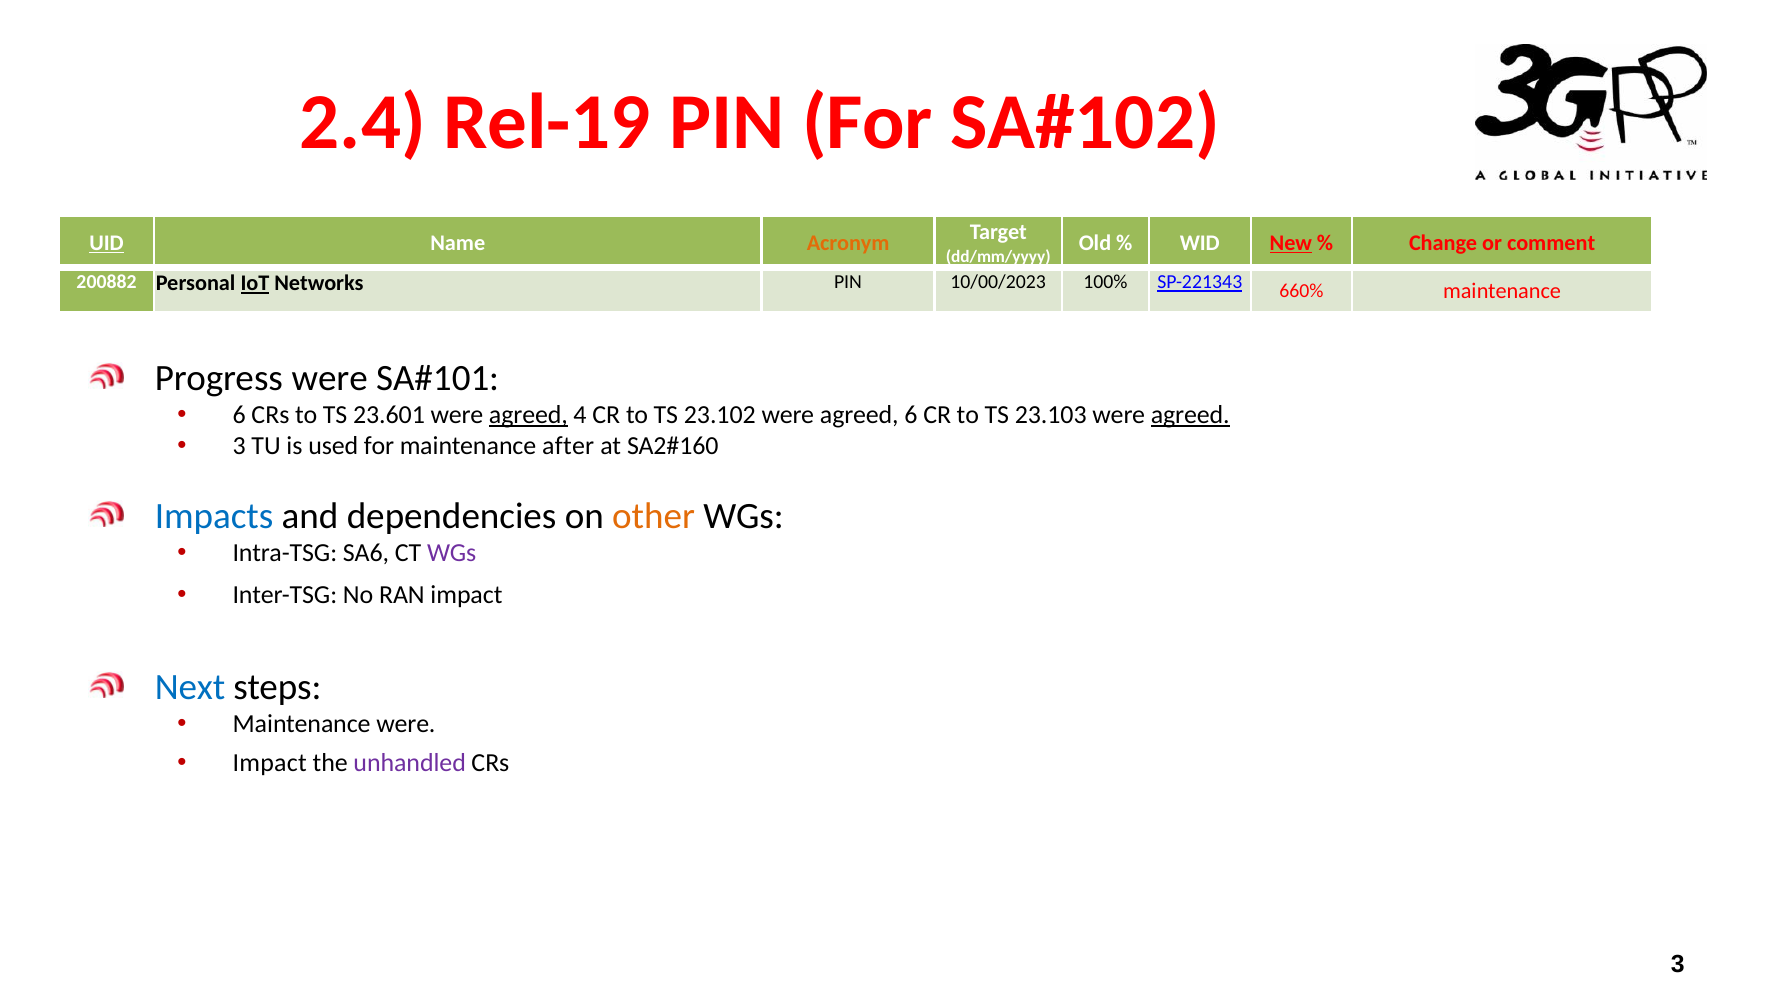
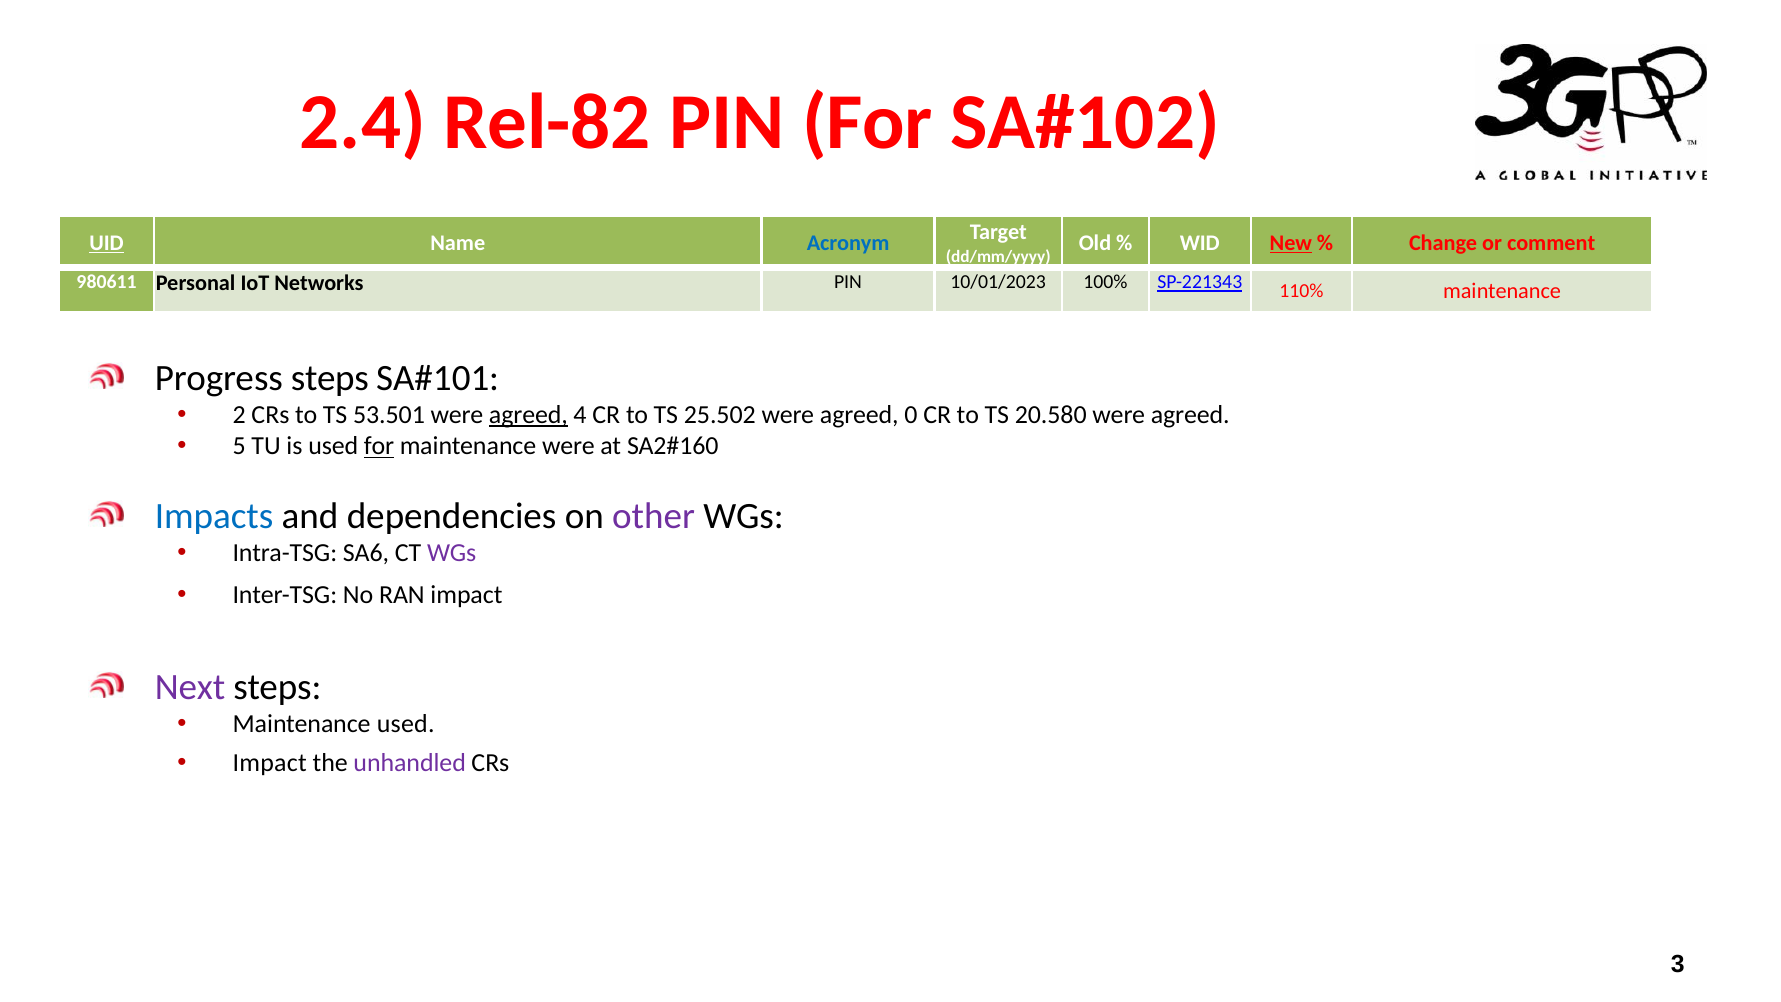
Rel-19: Rel-19 -> Rel-82
Acronym colour: orange -> blue
200882: 200882 -> 980611
IoT underline: present -> none
10/00/2023: 10/00/2023 -> 10/01/2023
660%: 660% -> 110%
Progress were: were -> steps
6 at (239, 415): 6 -> 2
23.601: 23.601 -> 53.501
23.102: 23.102 -> 25.502
agreed 6: 6 -> 0
23.103: 23.103 -> 20.580
agreed at (1190, 415) underline: present -> none
3 at (239, 446): 3 -> 5
for at (379, 446) underline: none -> present
maintenance after: after -> were
other colour: orange -> purple
Next colour: blue -> purple
Maintenance were: were -> used
